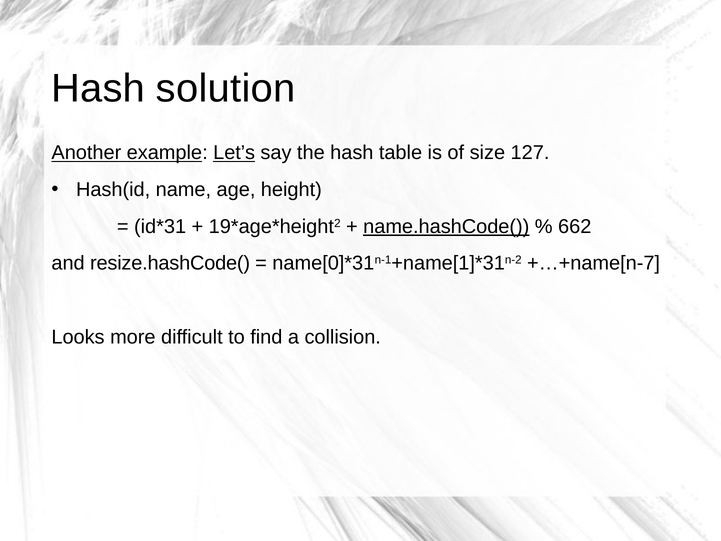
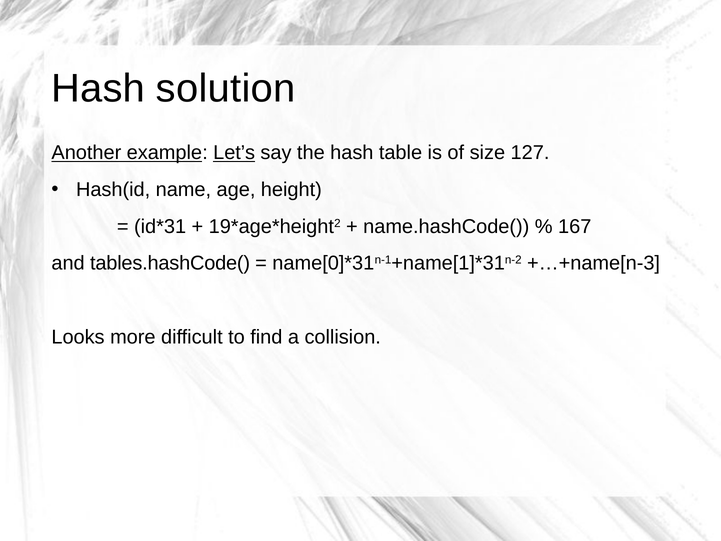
name.hashCode( underline: present -> none
662: 662 -> 167
resize.hashCode(: resize.hashCode( -> tables.hashCode(
+…+name[n-7: +…+name[n-7 -> +…+name[n-3
